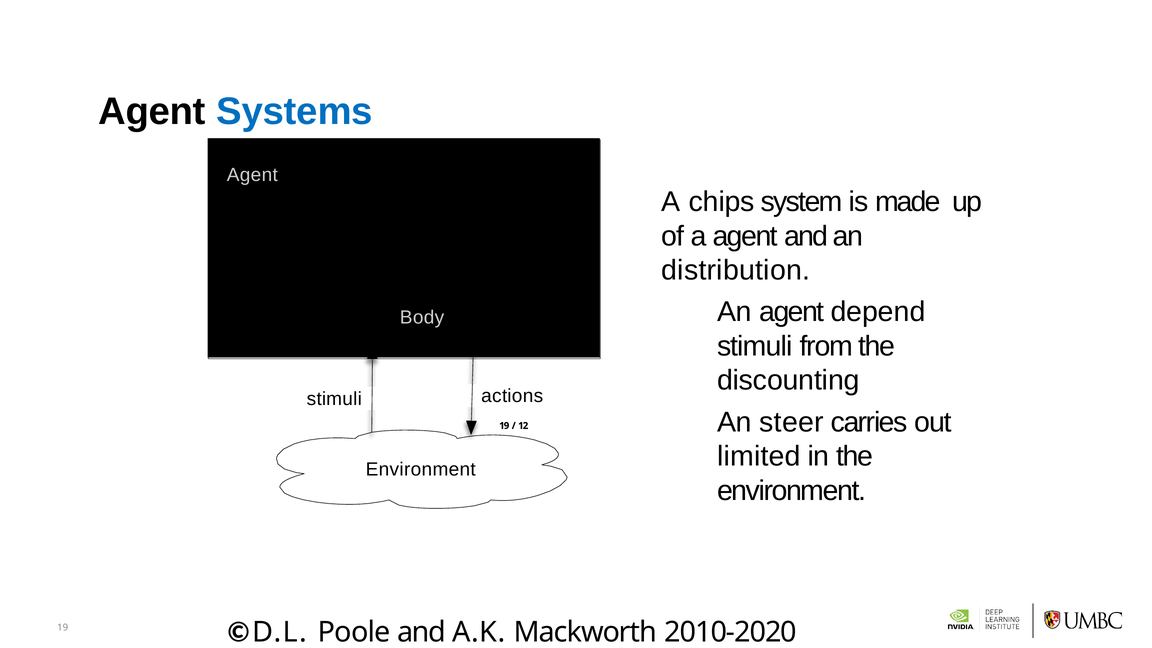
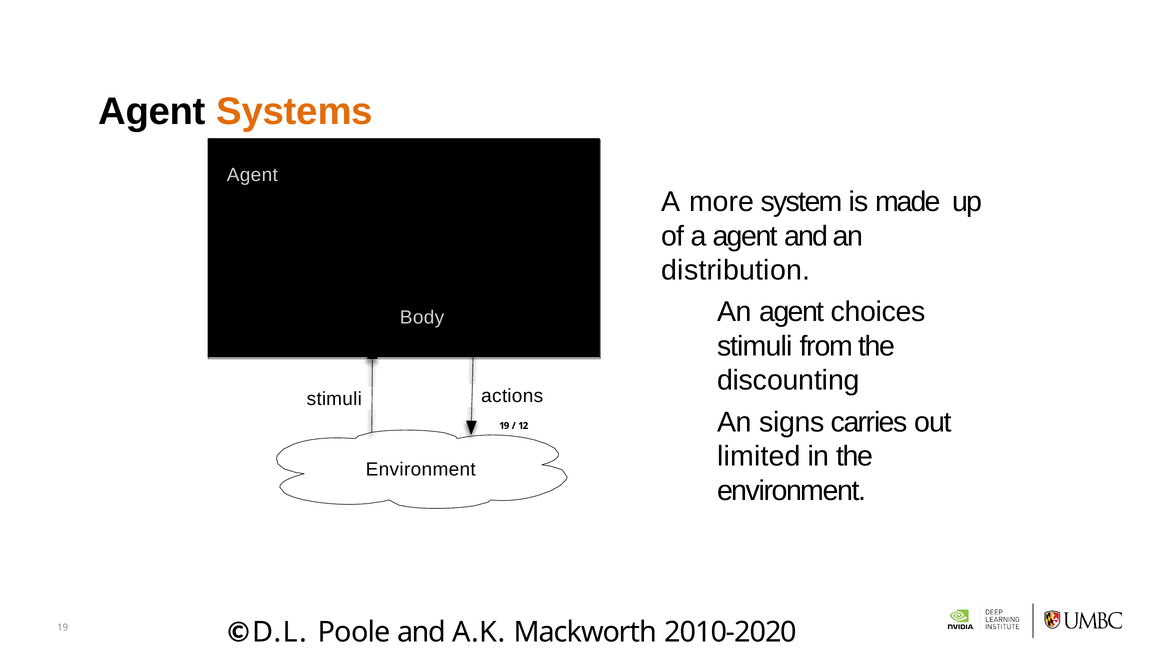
Systems colour: blue -> orange
chips: chips -> more
depend: depend -> choices
steer: steer -> signs
